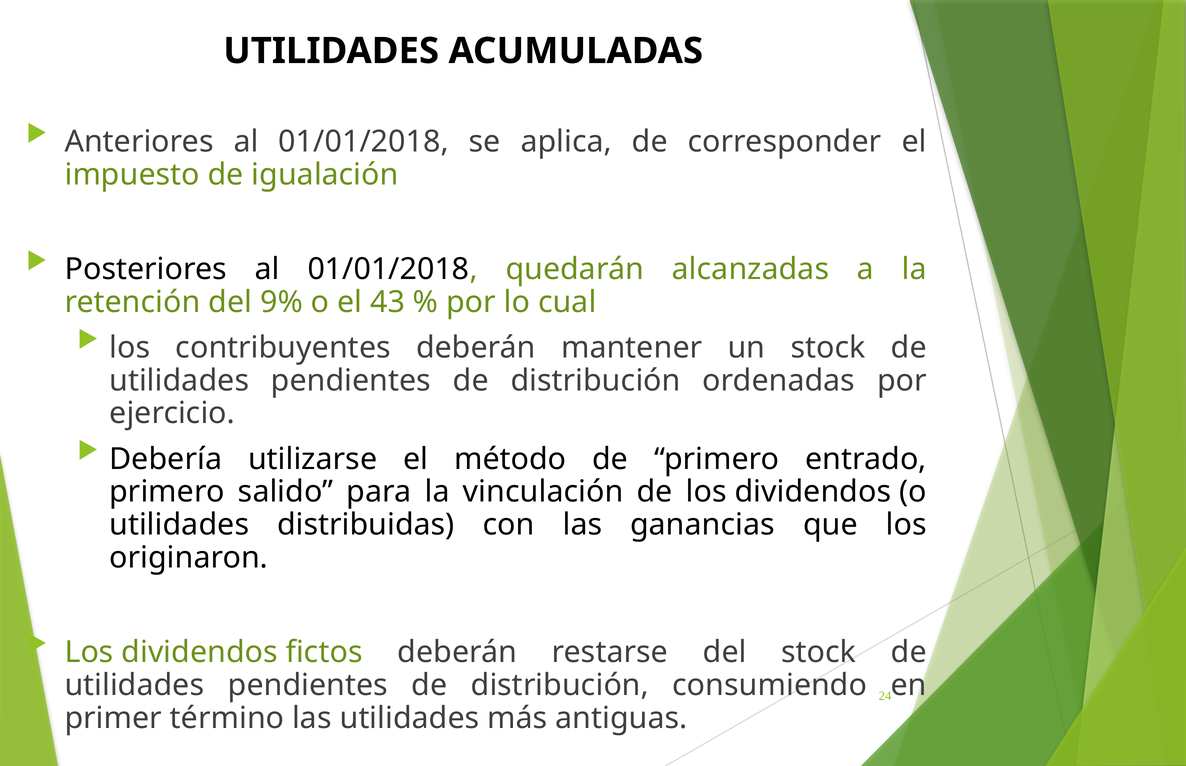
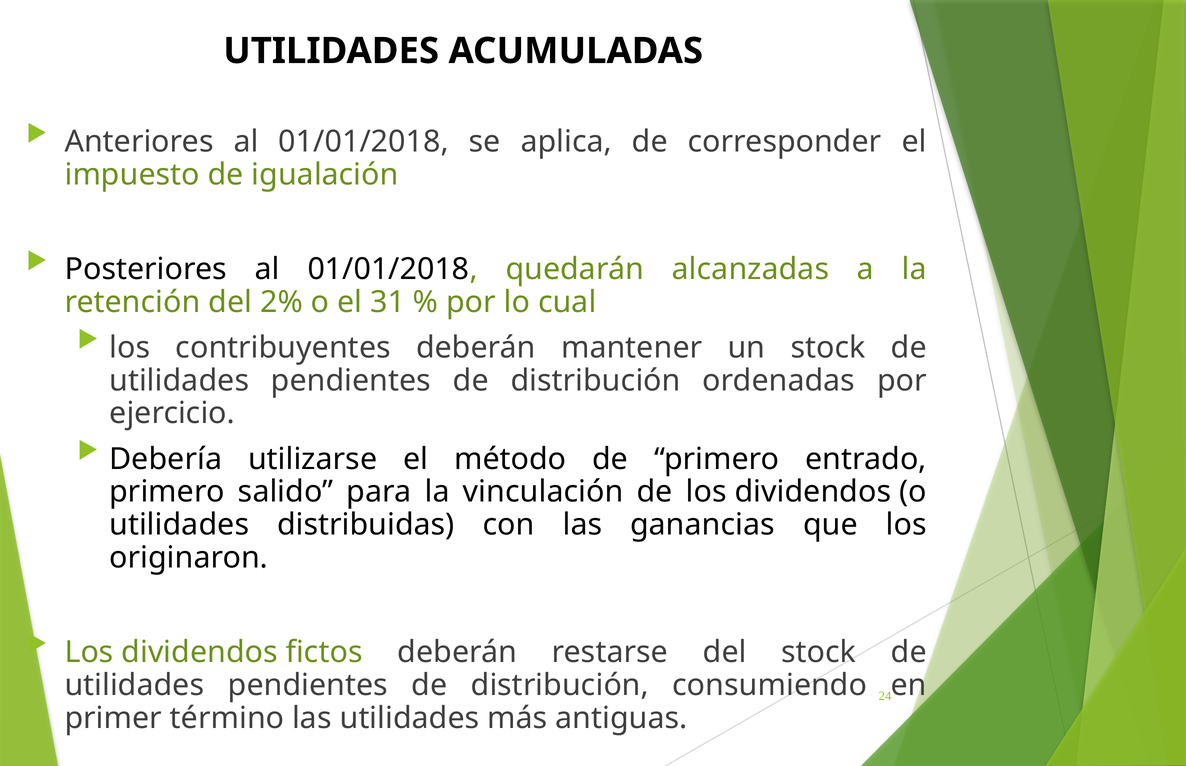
9%: 9% -> 2%
43: 43 -> 31
